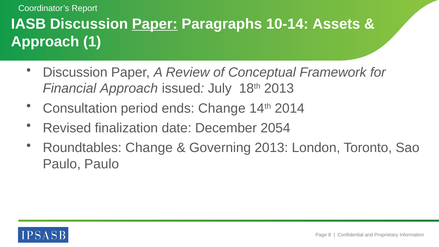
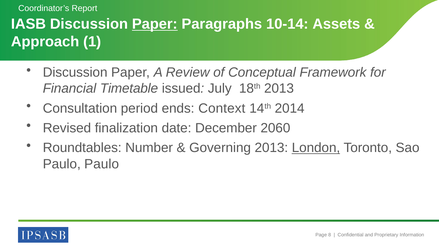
Financial Approach: Approach -> Timetable
ends Change: Change -> Context
2054: 2054 -> 2060
Roundtables Change: Change -> Number
London underline: none -> present
